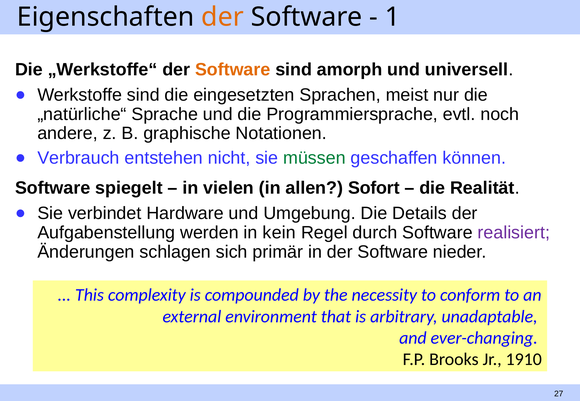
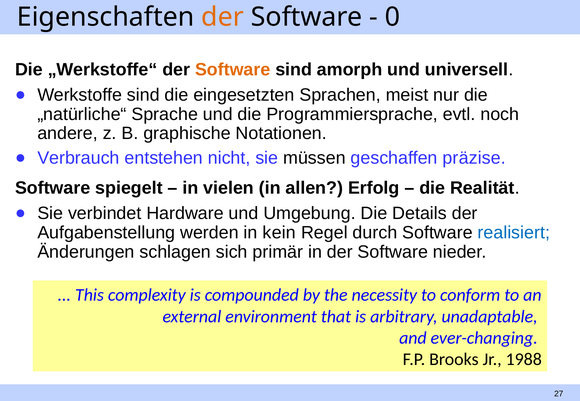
1: 1 -> 0
müssen colour: green -> black
können: können -> präzise
Sofort: Sofort -> Erfolg
realisiert colour: purple -> blue
1910: 1910 -> 1988
